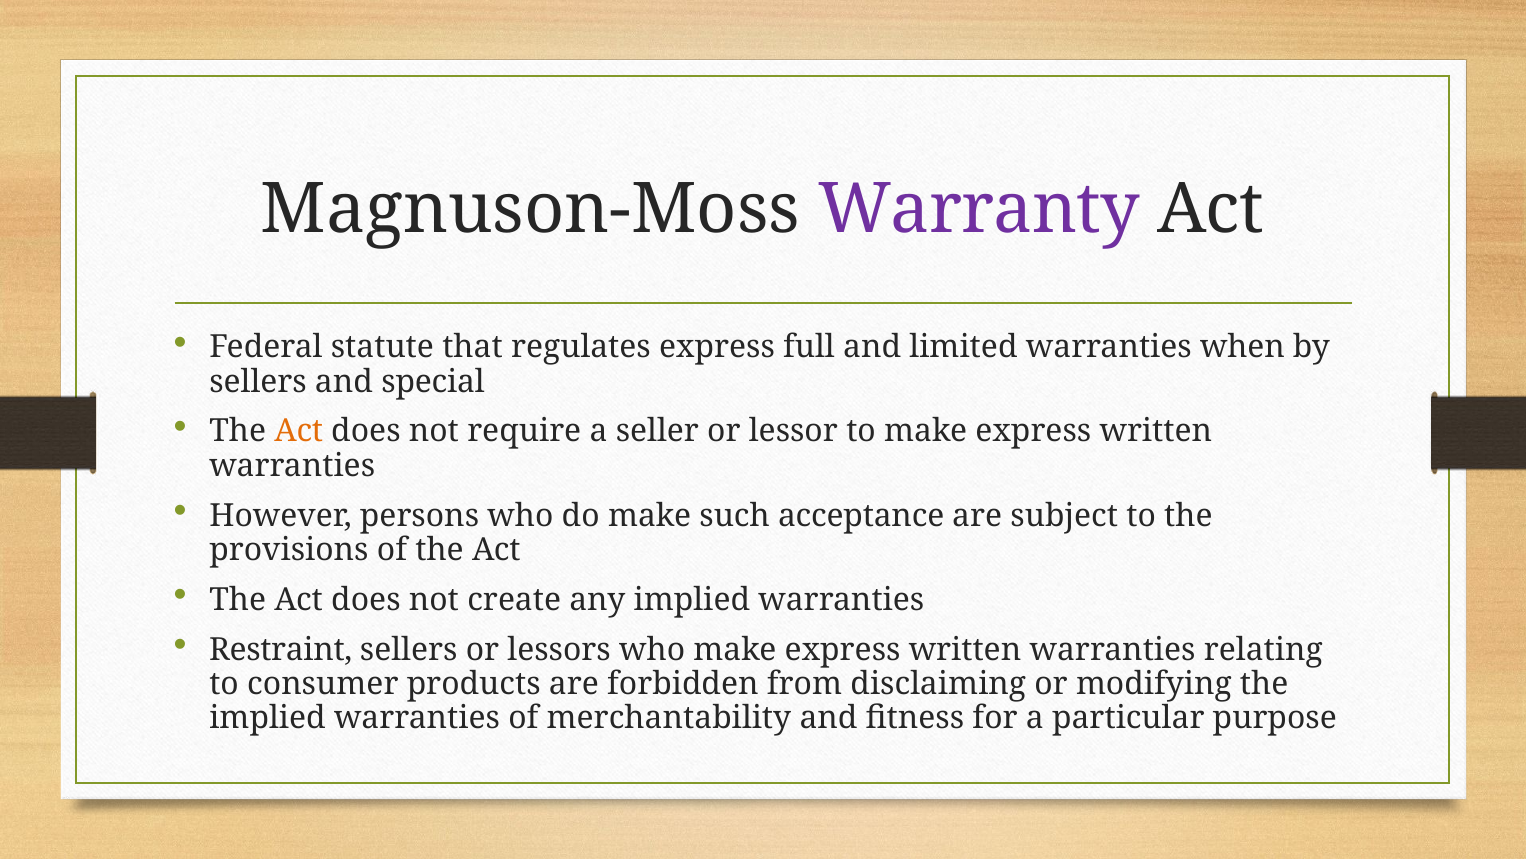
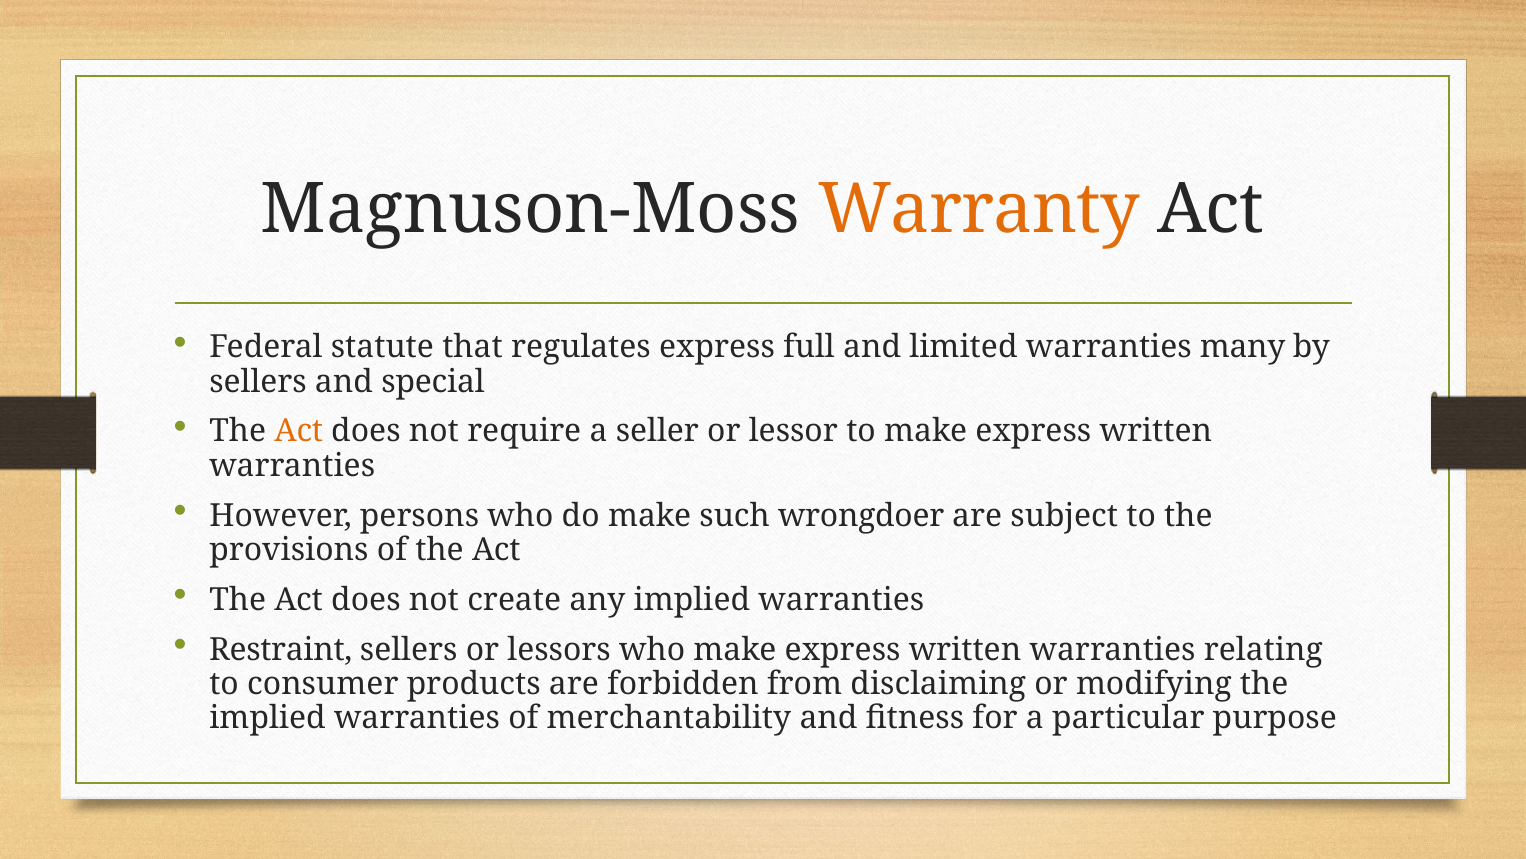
Warranty colour: purple -> orange
when: when -> many
acceptance: acceptance -> wrongdoer
